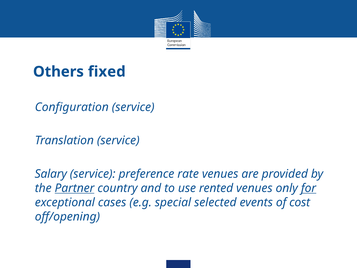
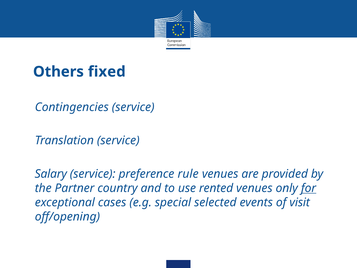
Configuration: Configuration -> Contingencies
rate: rate -> rule
Partner underline: present -> none
cost: cost -> visit
